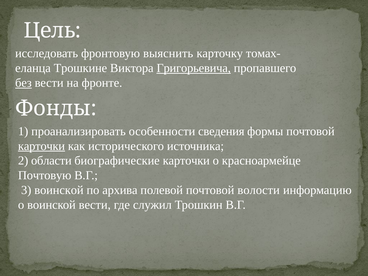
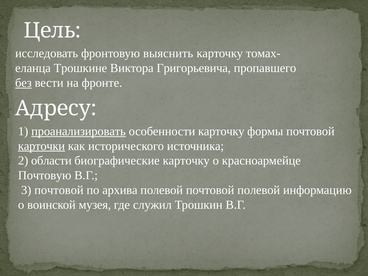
Григорьевича underline: present -> none
Фонды: Фонды -> Адресу
проанализировать underline: none -> present
особенности сведения: сведения -> карточку
биографические карточки: карточки -> карточку
3 воинской: воинской -> почтовой
почтовой волости: волости -> полевой
воинской вести: вести -> музея
